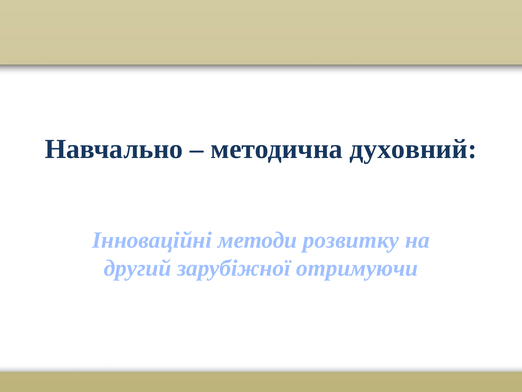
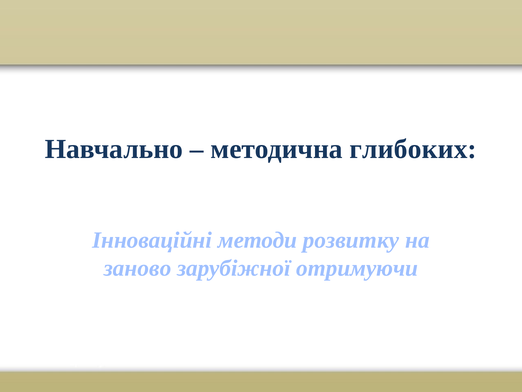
духовний: духовний -> глибоких
другий: другий -> заново
